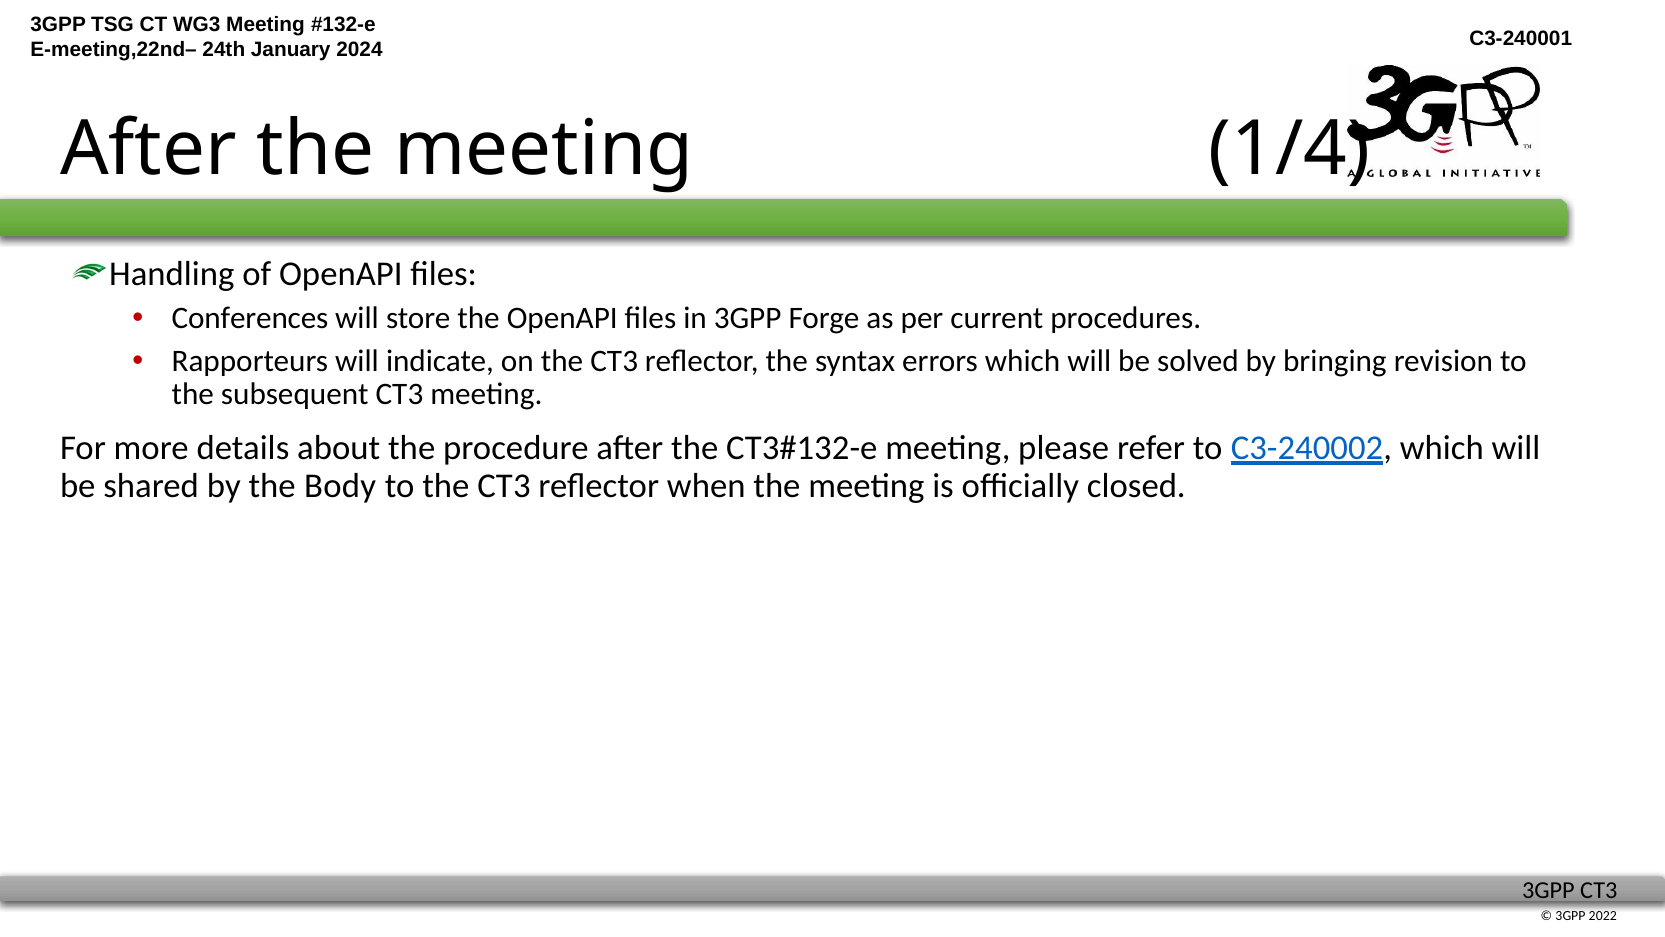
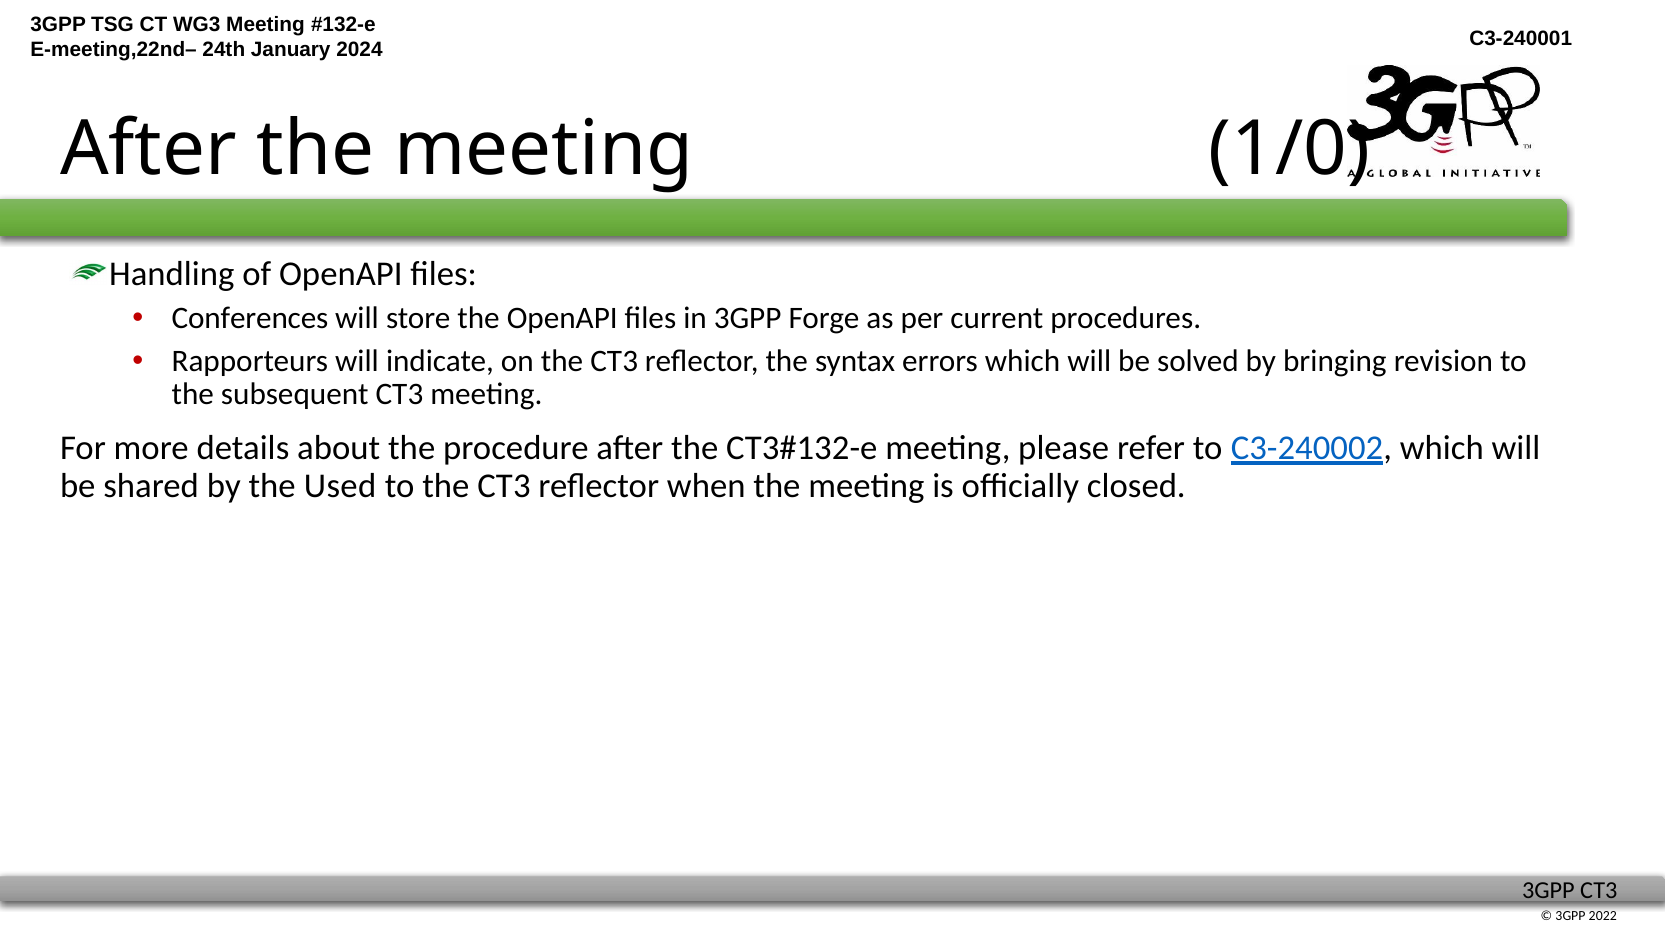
1/4: 1/4 -> 1/0
Body: Body -> Used
